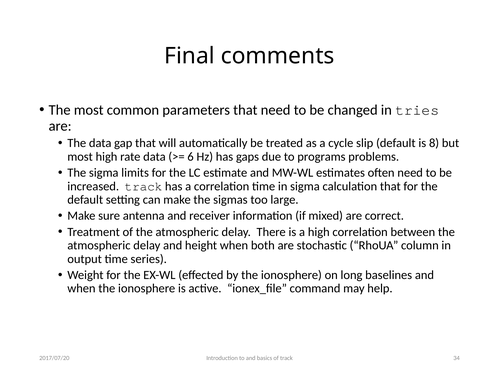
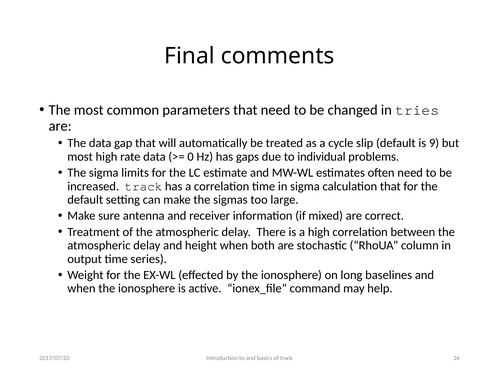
8: 8 -> 9
6: 6 -> 0
programs: programs -> individual
